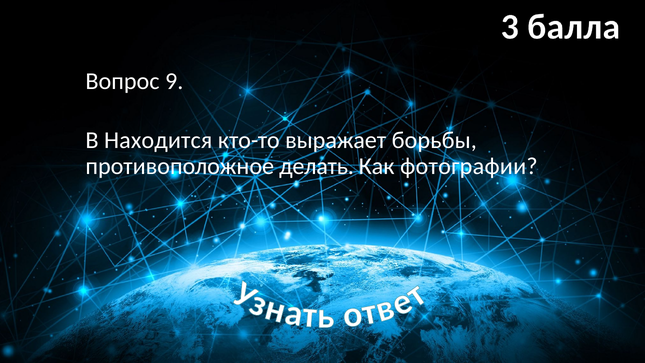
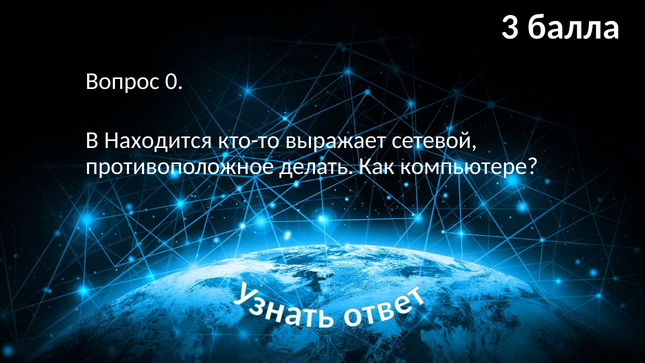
9: 9 -> 0
борьбы: борьбы -> сетевой
фотографии: фотографии -> компьютере
